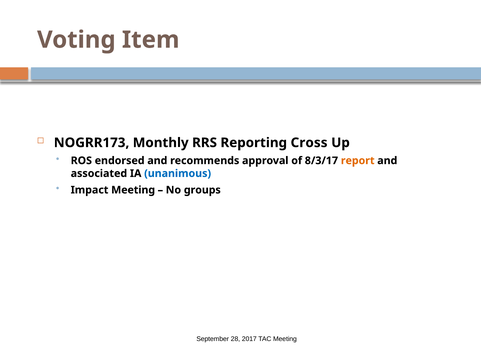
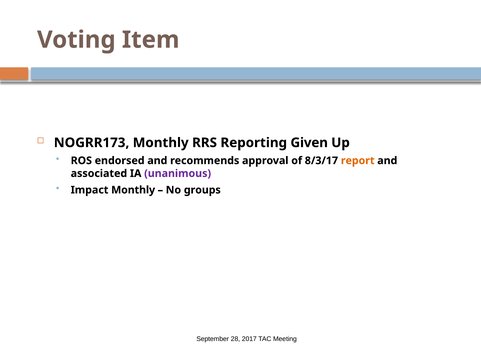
Cross: Cross -> Given
unanimous colour: blue -> purple
Impact Meeting: Meeting -> Monthly
